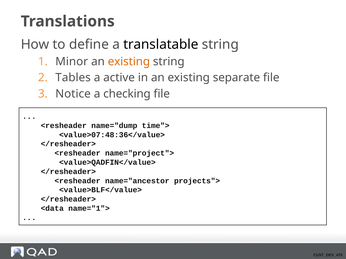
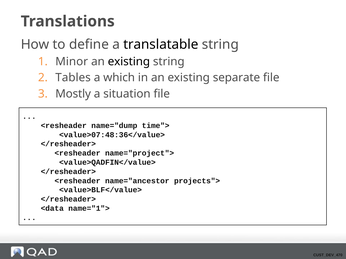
existing at (129, 62) colour: orange -> black
active: active -> which
Notice: Notice -> Mostly
checking: checking -> situation
